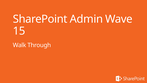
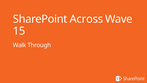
Admin: Admin -> Across
